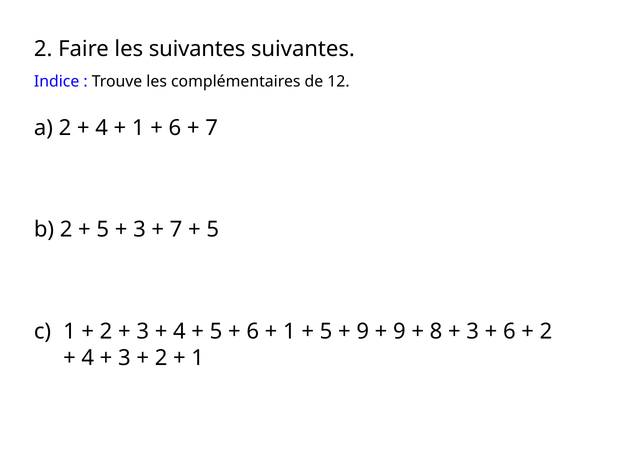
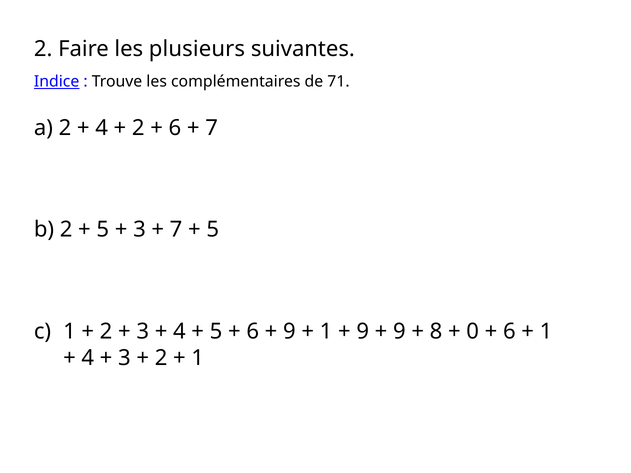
les suivantes: suivantes -> plusieurs
Indice underline: none -> present
12: 12 -> 71
1 at (138, 128): 1 -> 2
1 at (289, 332): 1 -> 9
5 at (326, 332): 5 -> 1
3 at (473, 332): 3 -> 0
2 at (546, 332): 2 -> 1
